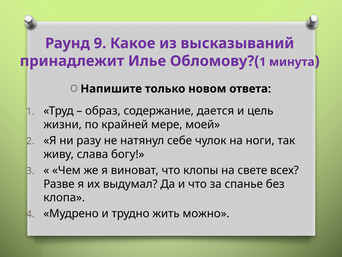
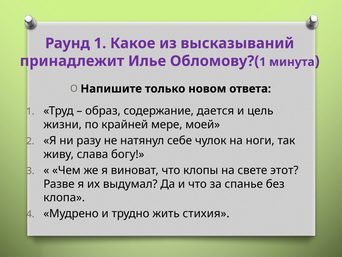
Раунд 9: 9 -> 1
всех: всех -> этот
можно: можно -> стихия
